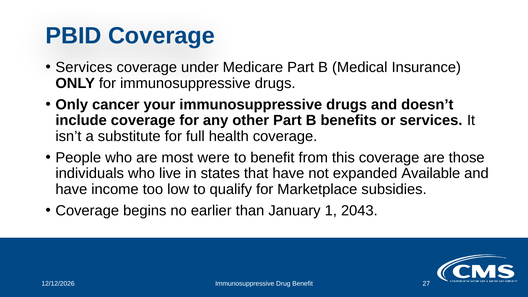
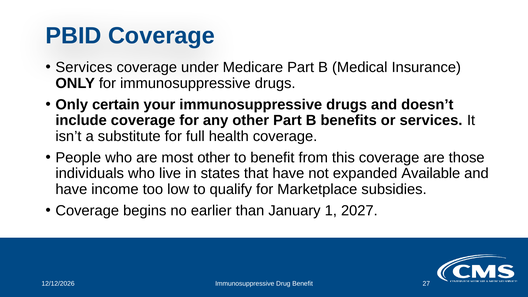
cancer: cancer -> certain
most were: were -> other
2043: 2043 -> 2027
